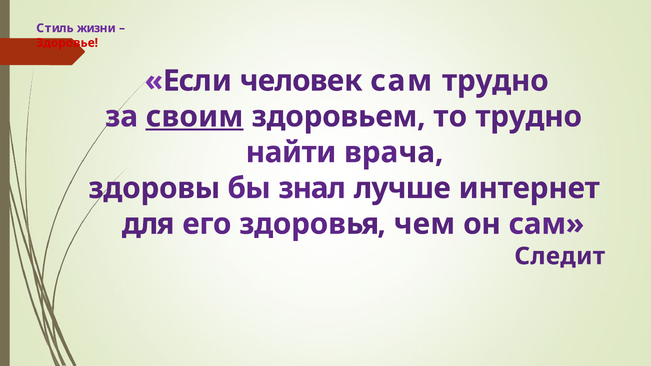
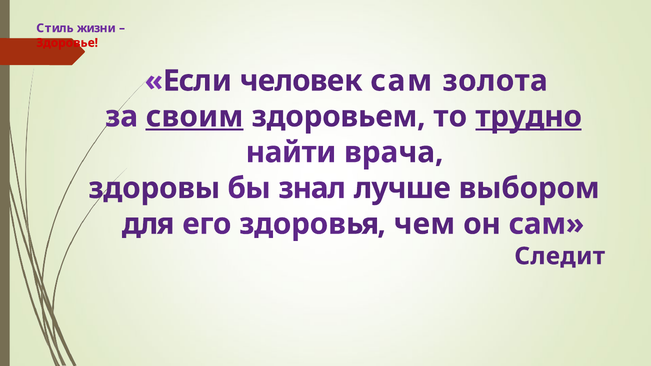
сам трудно: трудно -> золота
трудно at (529, 117) underline: none -> present
интернет: интернет -> выбором
